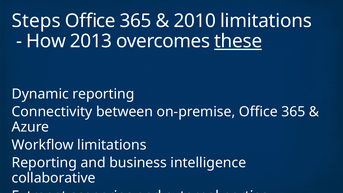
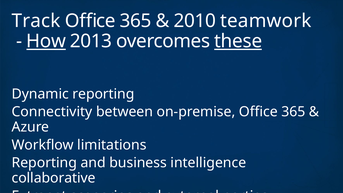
Steps: Steps -> Track
2010 limitations: limitations -> teamwork
How underline: none -> present
